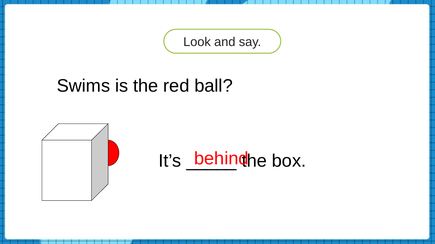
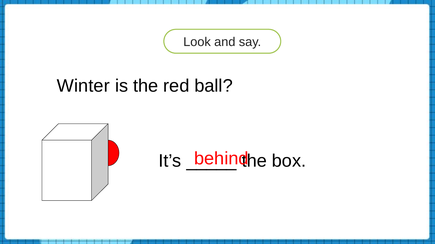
Swims: Swims -> Winter
